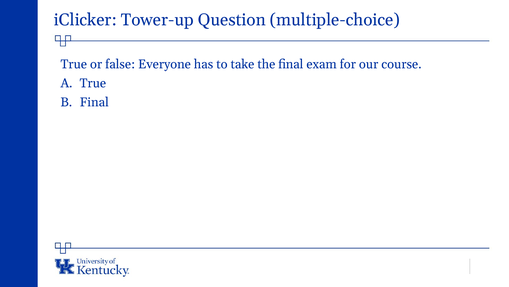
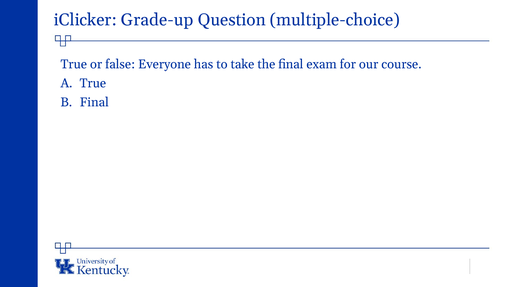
Tower-up: Tower-up -> Grade-up
